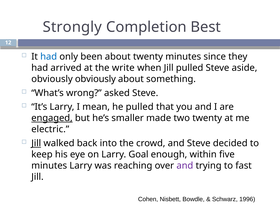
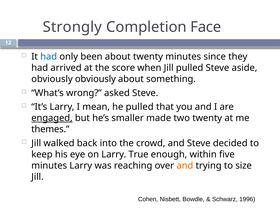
Best: Best -> Face
write: write -> score
electric: electric -> themes
Jill at (36, 143) underline: present -> none
Goal: Goal -> True
and at (185, 166) colour: purple -> orange
fast: fast -> size
